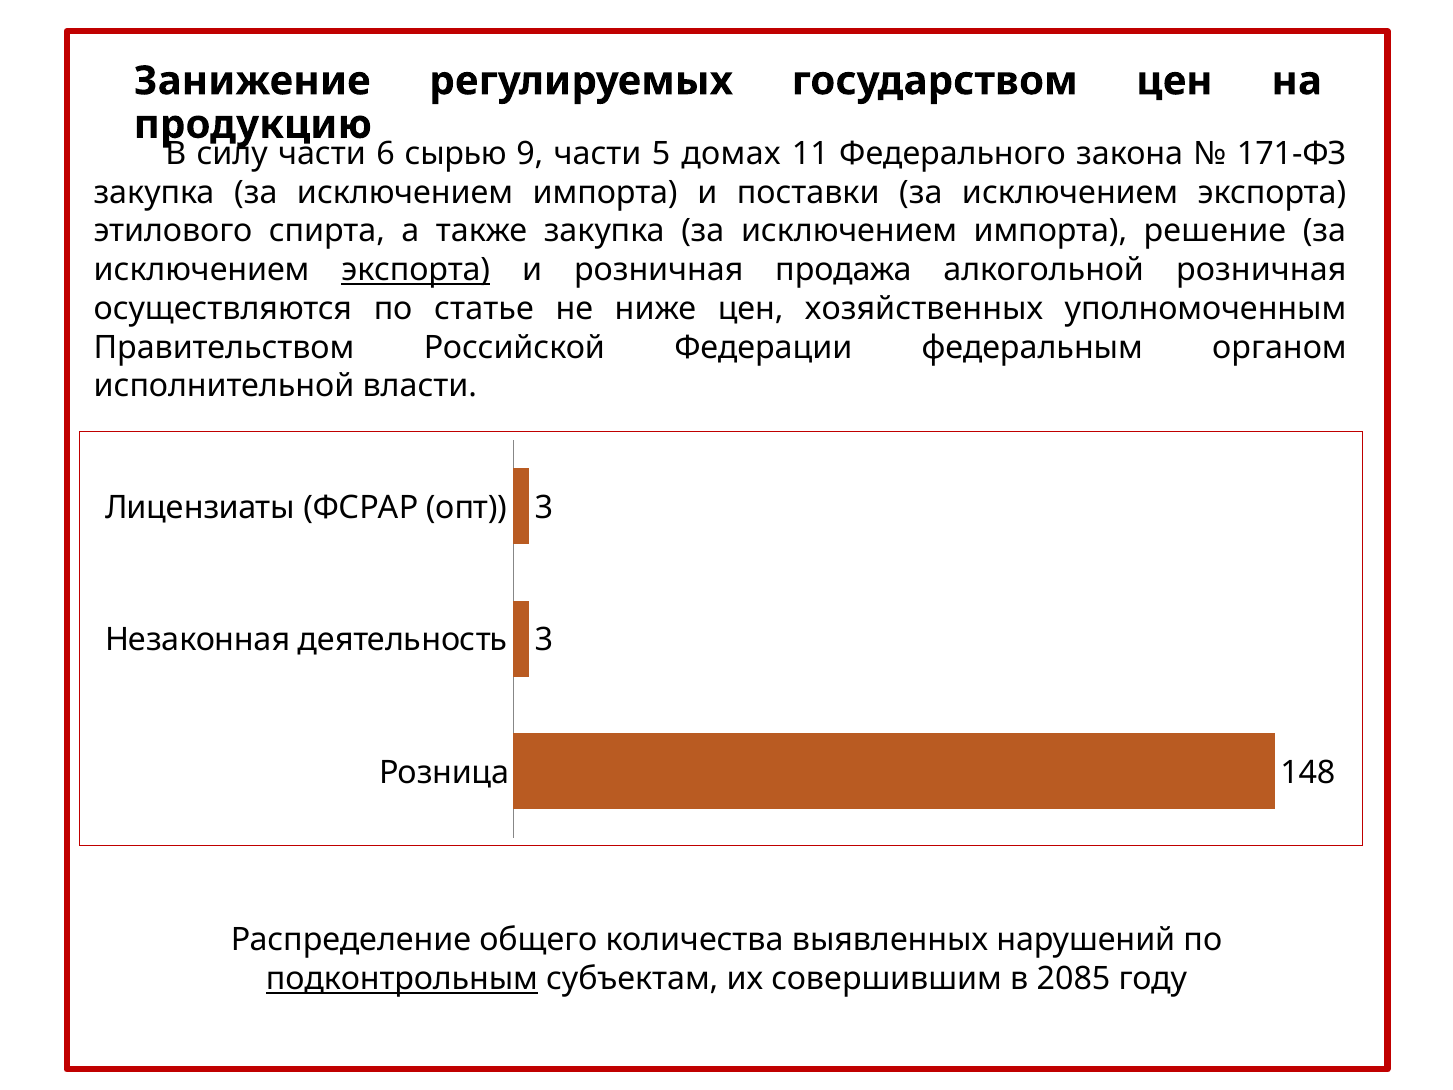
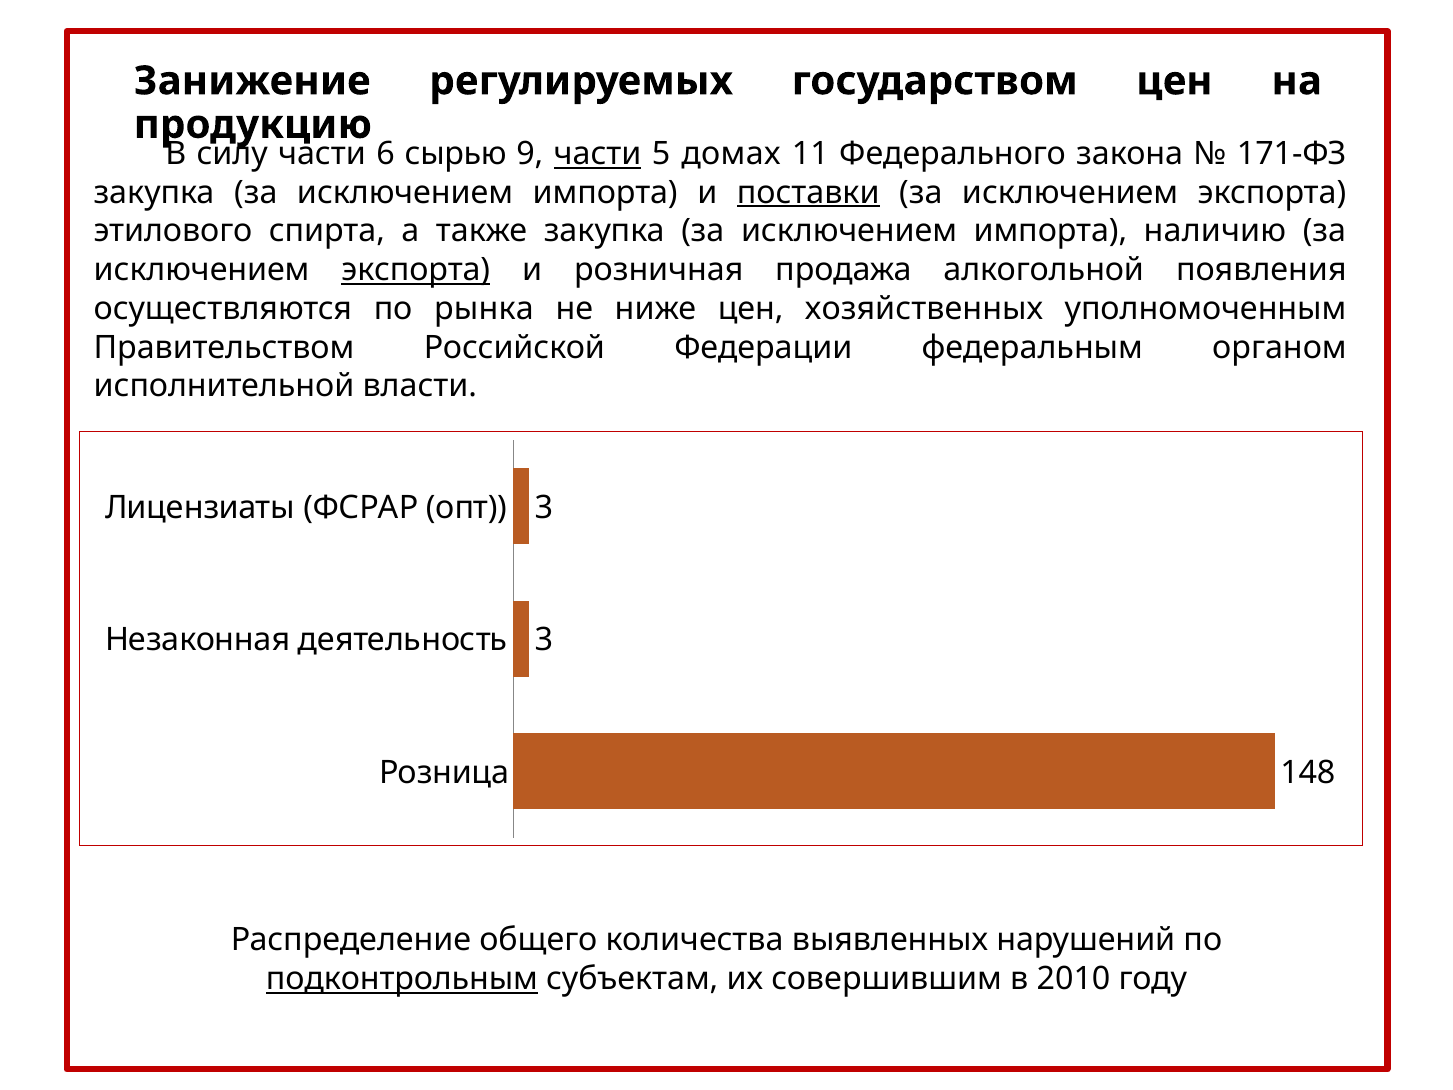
части at (598, 154) underline: none -> present
поставки underline: none -> present
решение: решение -> наличию
алкогольной розничная: розничная -> появления
статье: статье -> рынка
2085: 2085 -> 2010
